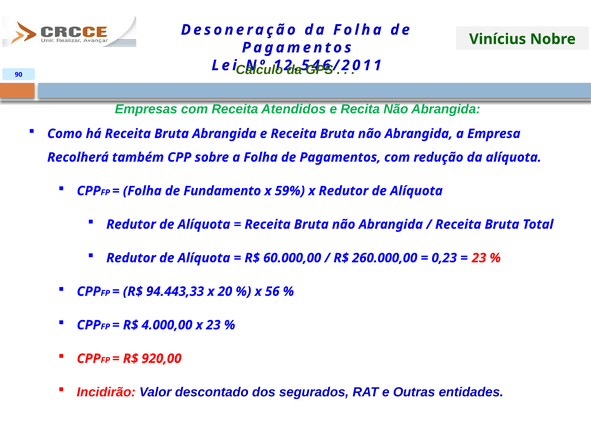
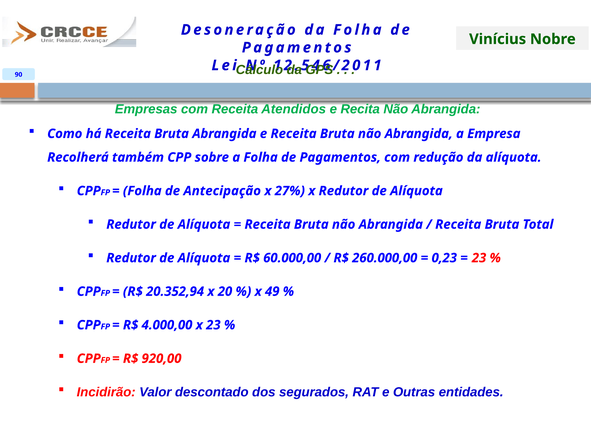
Fundamento: Fundamento -> Antecipação
59%: 59% -> 27%
94.443,33: 94.443,33 -> 20.352,94
56: 56 -> 49
